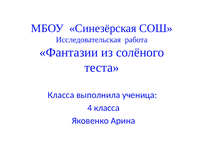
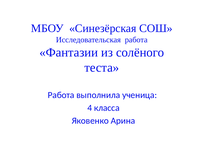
Класса at (61, 95): Класса -> Работа
